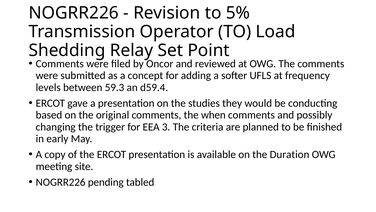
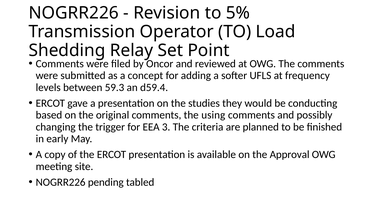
when: when -> using
Duration: Duration -> Approval
